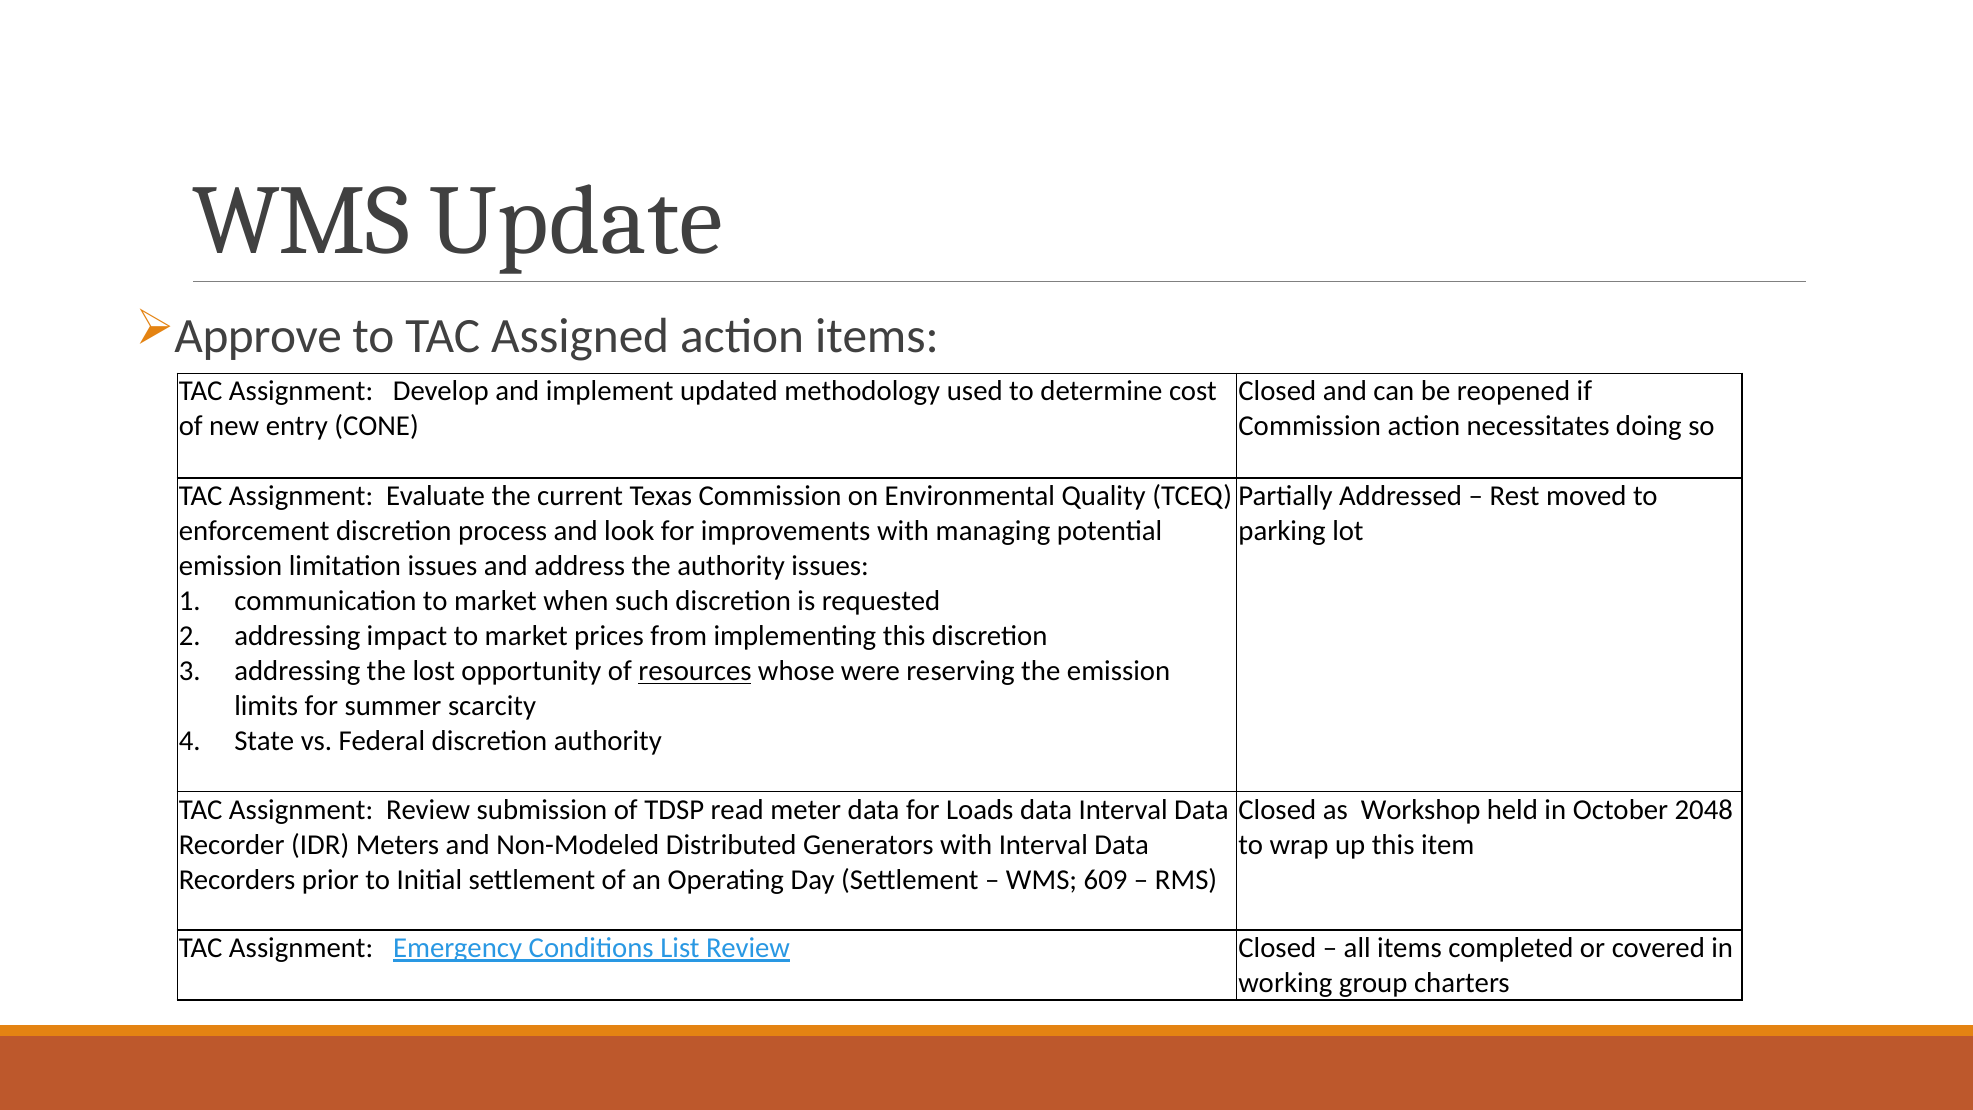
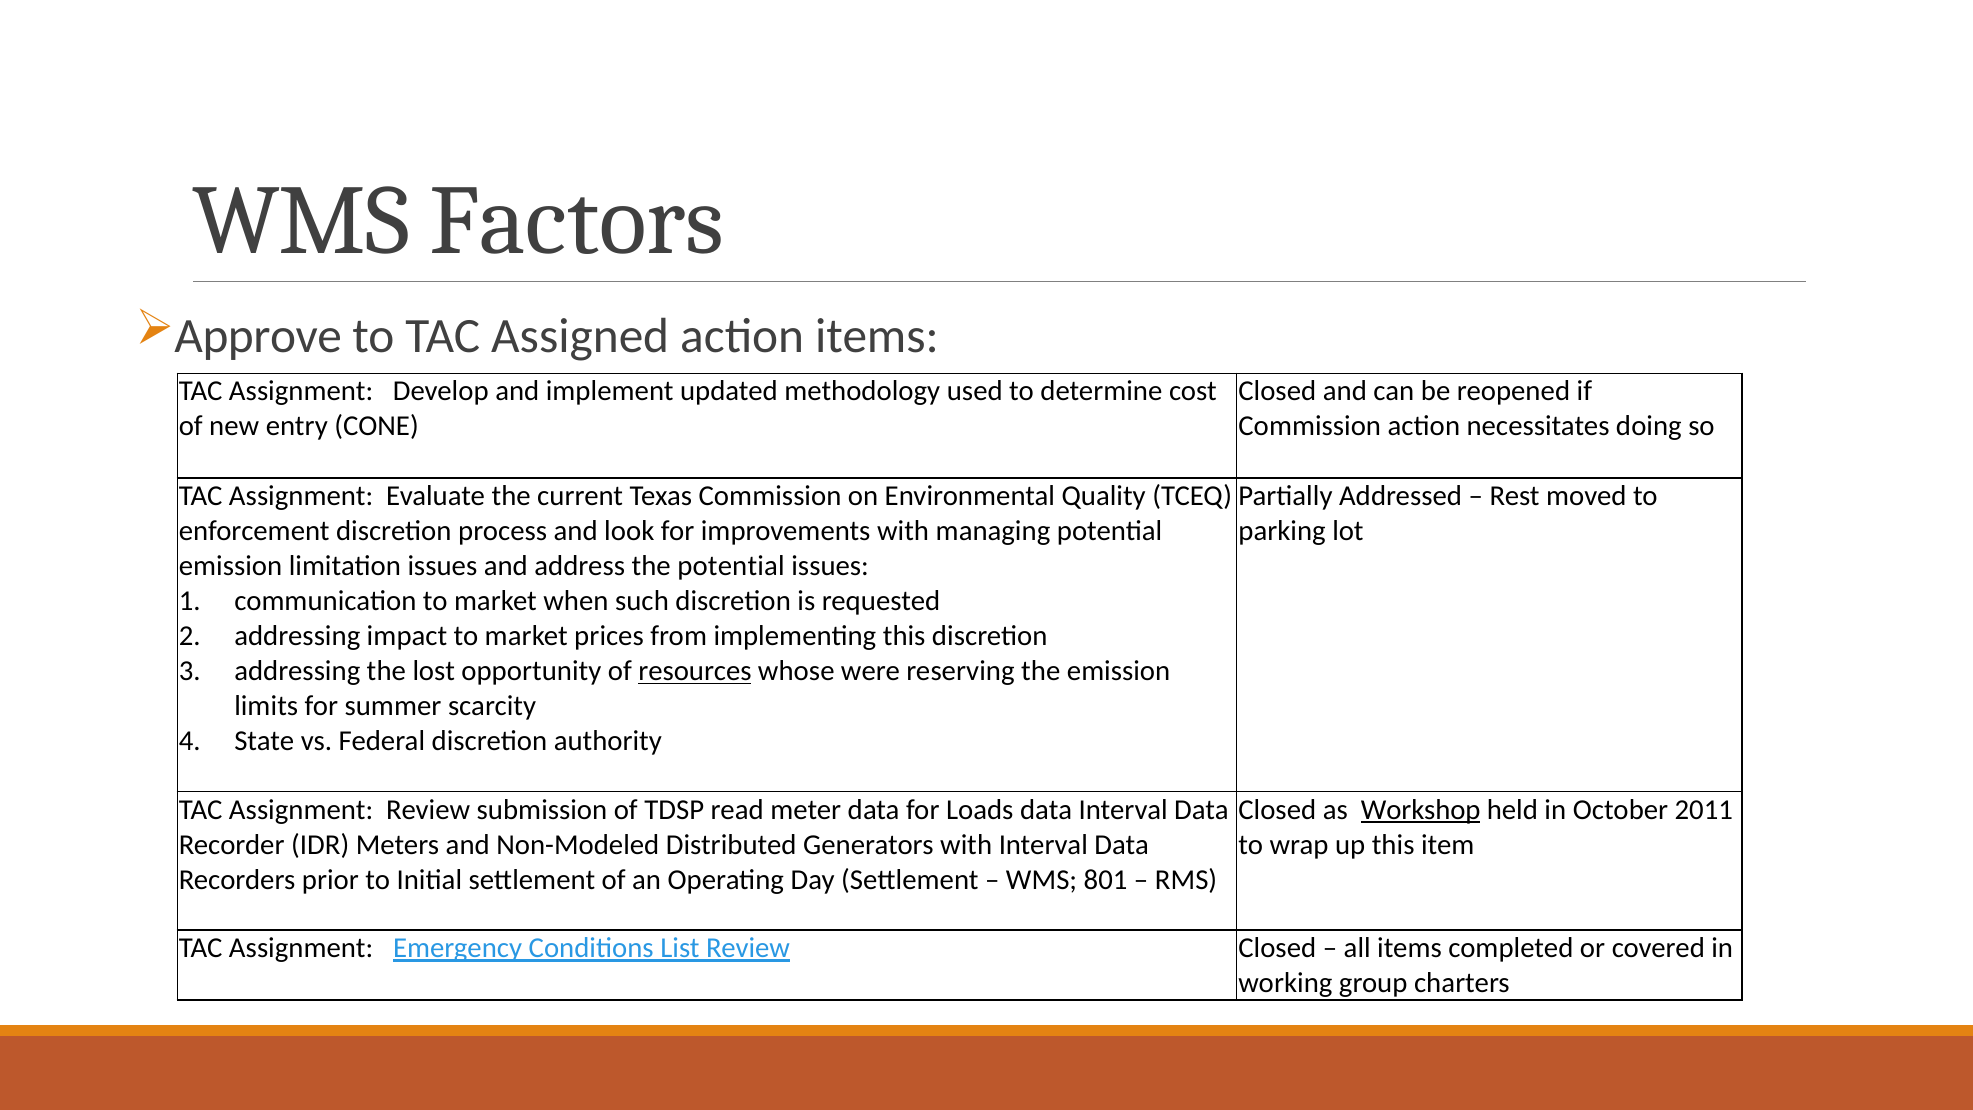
Update: Update -> Factors
the authority: authority -> potential
Workshop underline: none -> present
2048: 2048 -> 2011
609: 609 -> 801
